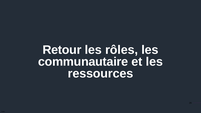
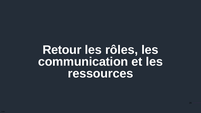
communautaire: communautaire -> communication
